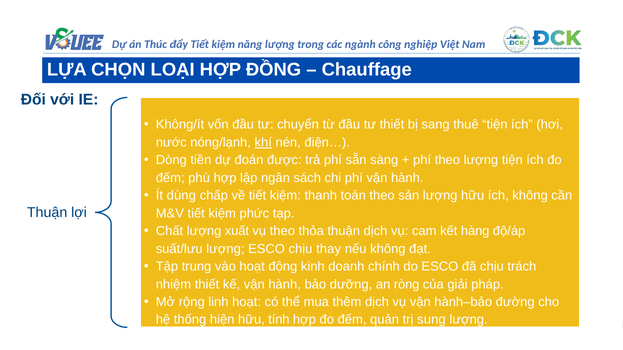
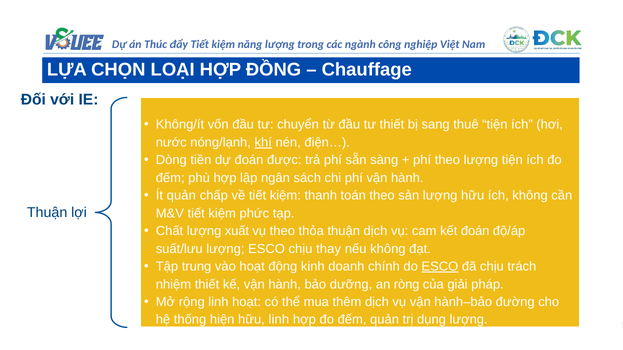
Ít dùng: dùng -> quản
kết hàng: hàng -> đoán
ESCO at (440, 267) underline: none -> present
hữu tính: tính -> linh
sung: sung -> dụng
